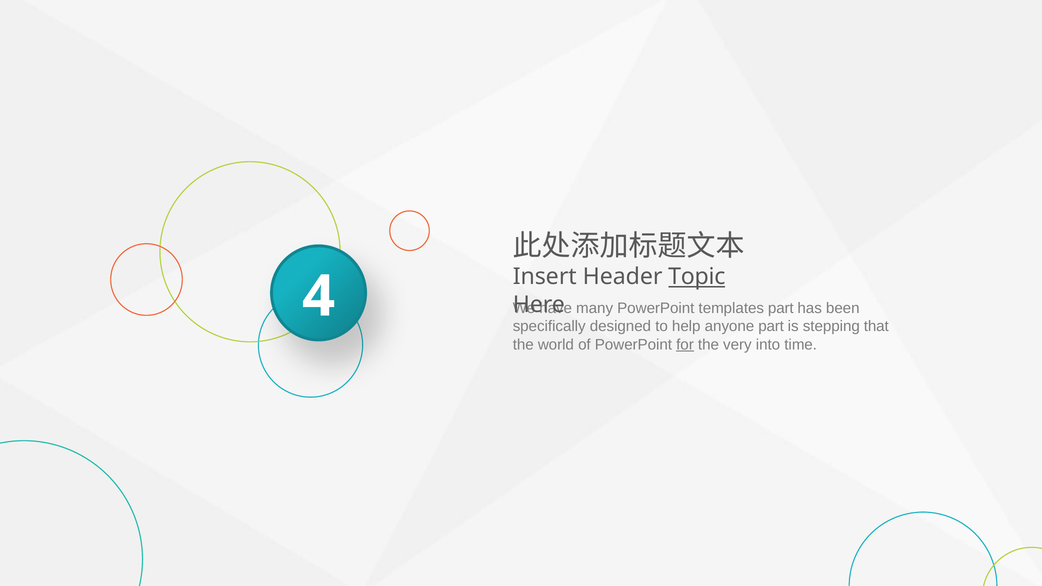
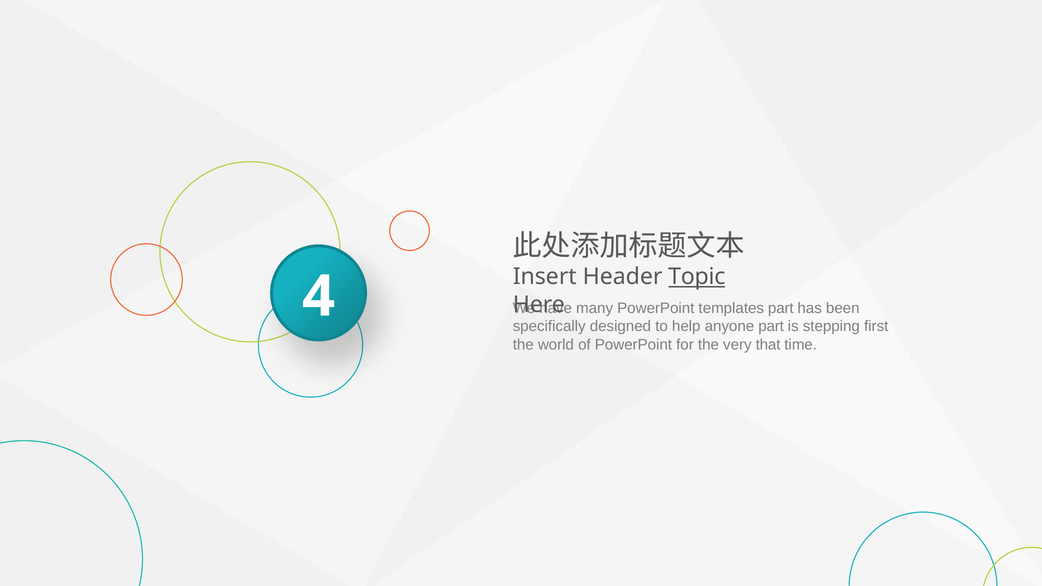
that: that -> first
for underline: present -> none
into: into -> that
